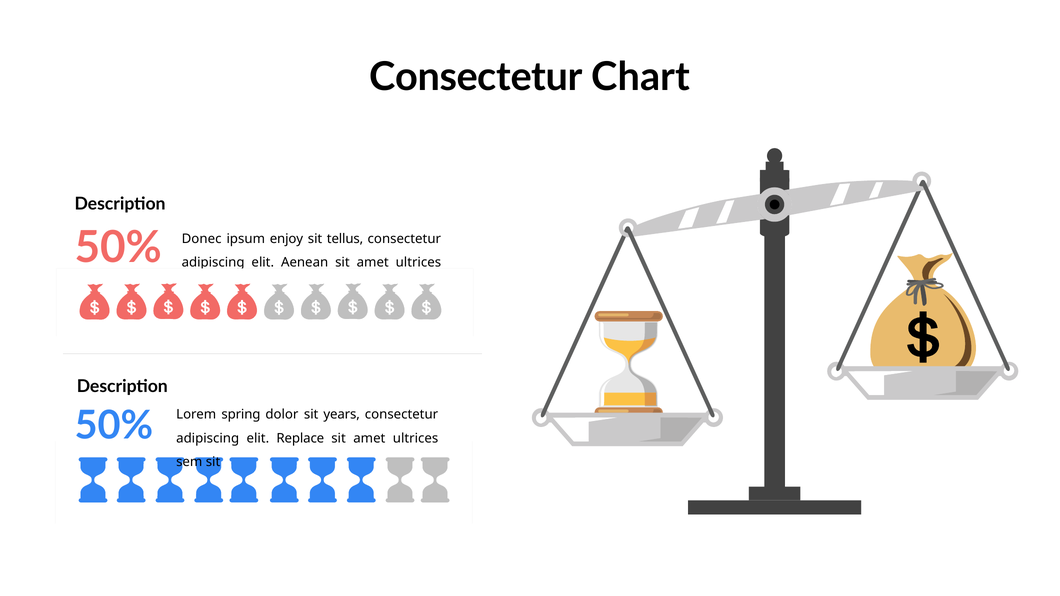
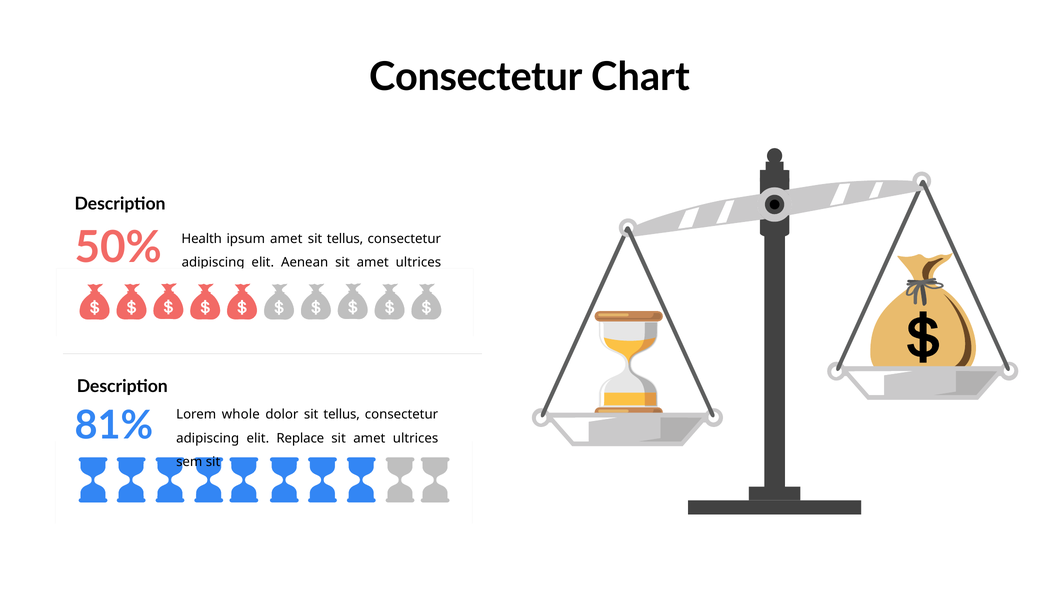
Donec: Donec -> Health
ipsum enjoy: enjoy -> amet
50% at (114, 426): 50% -> 81%
spring: spring -> whole
dolor sit years: years -> tellus
